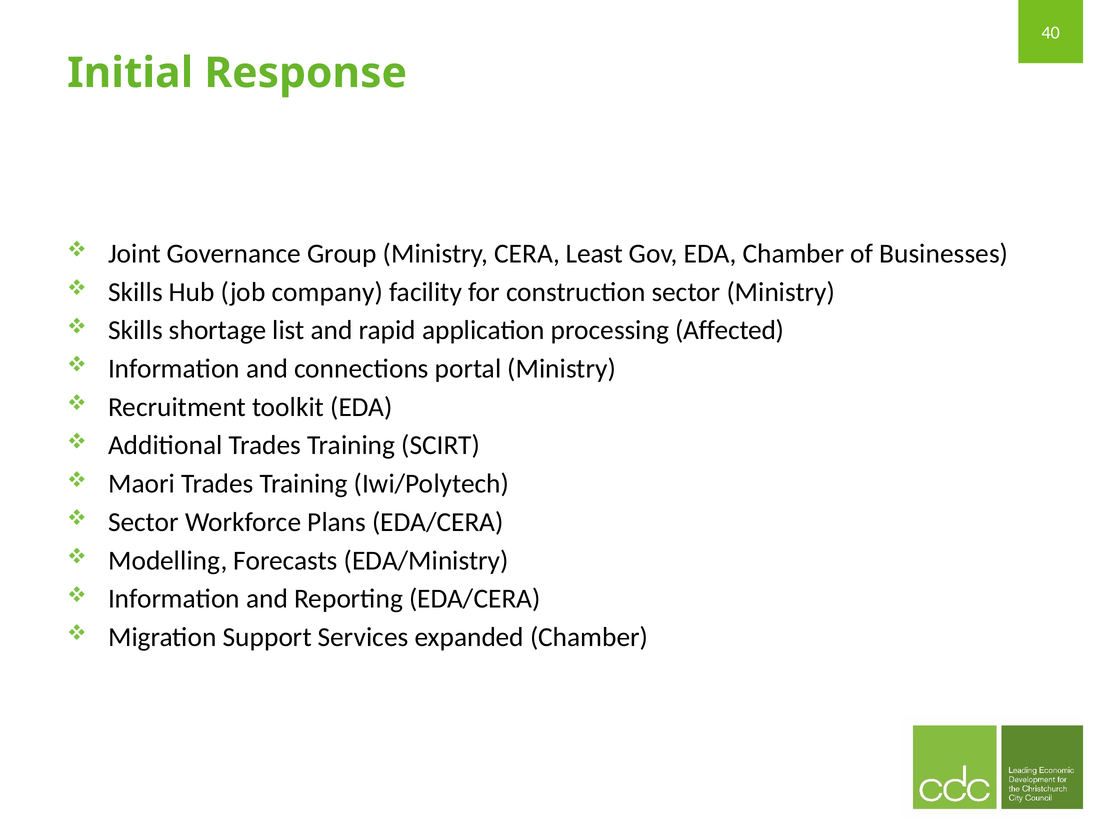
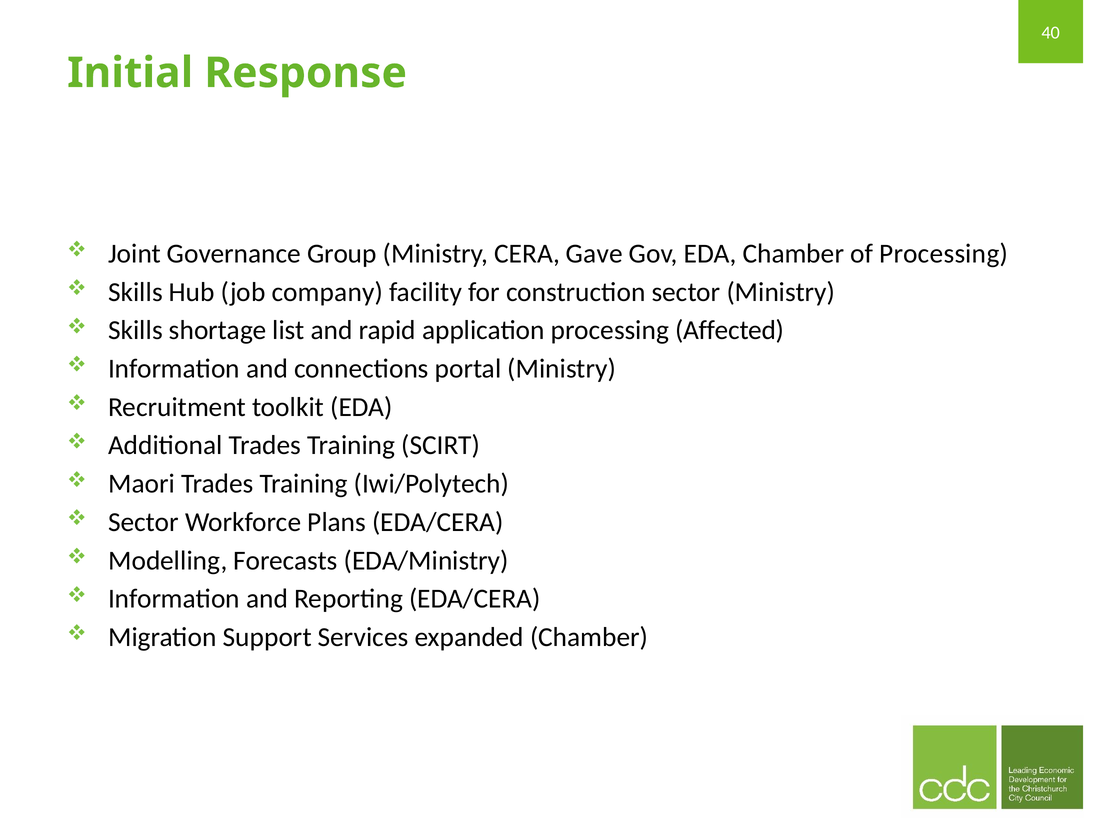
Least: Least -> Gave
of Businesses: Businesses -> Processing
